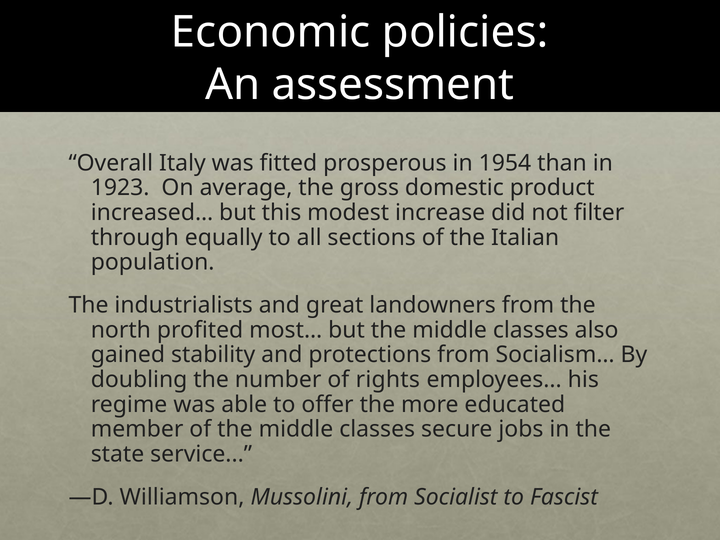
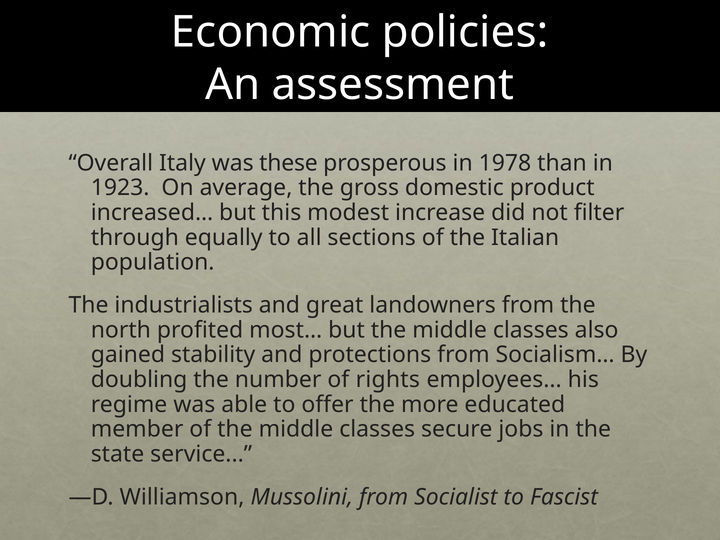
fitted: fitted -> these
1954: 1954 -> 1978
